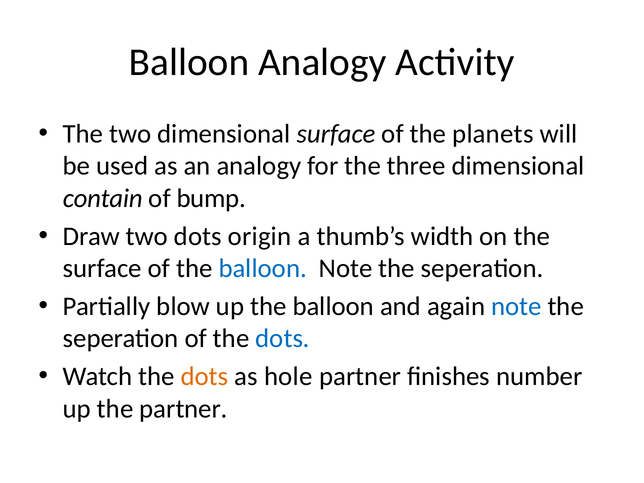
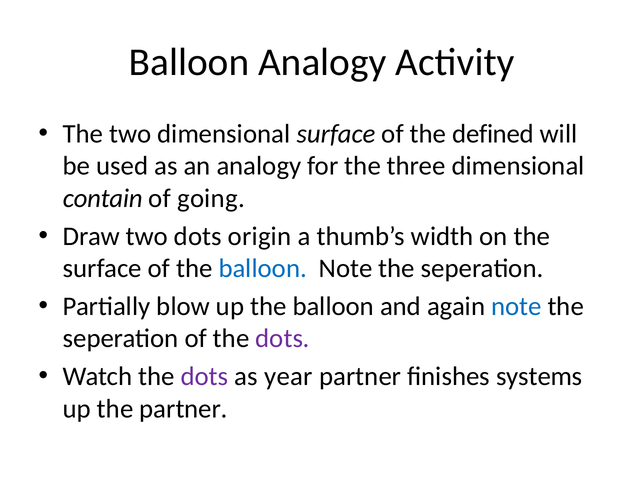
planets: planets -> defined
bump: bump -> going
dots at (283, 339) colour: blue -> purple
dots at (205, 376) colour: orange -> purple
hole: hole -> year
number: number -> systems
